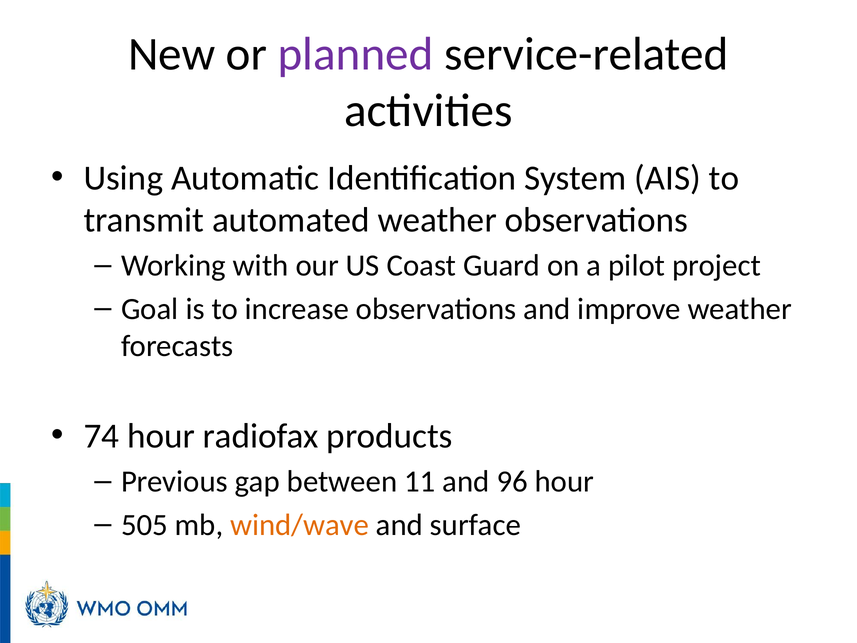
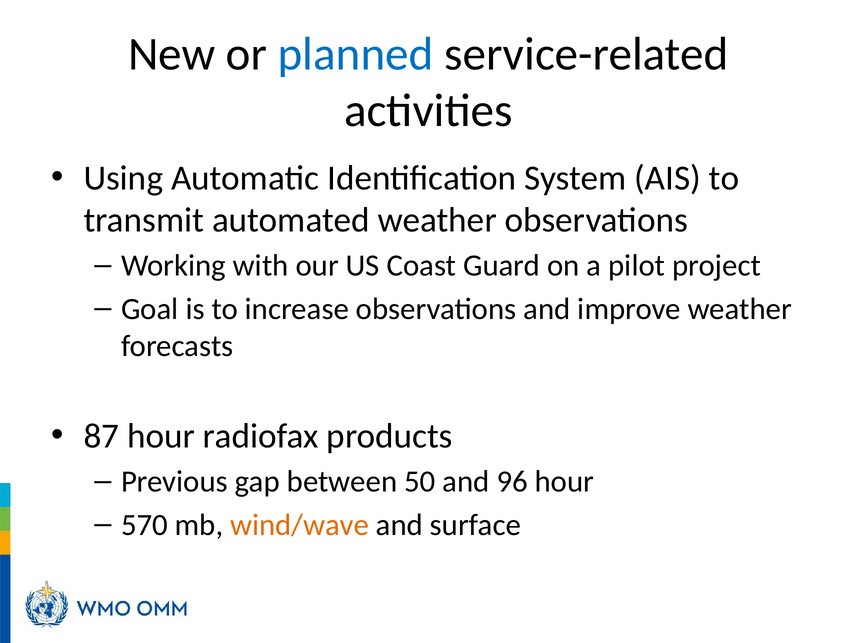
planned colour: purple -> blue
74: 74 -> 87
11: 11 -> 50
505: 505 -> 570
